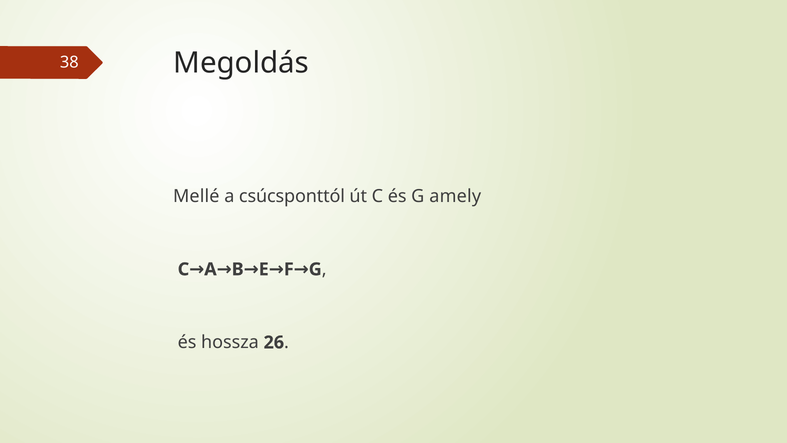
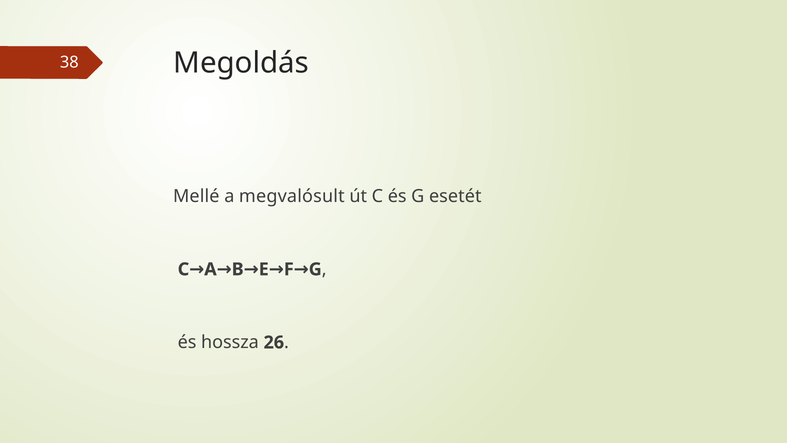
csúcsponttól: csúcsponttól -> megvalósult
amely: amely -> esetét
